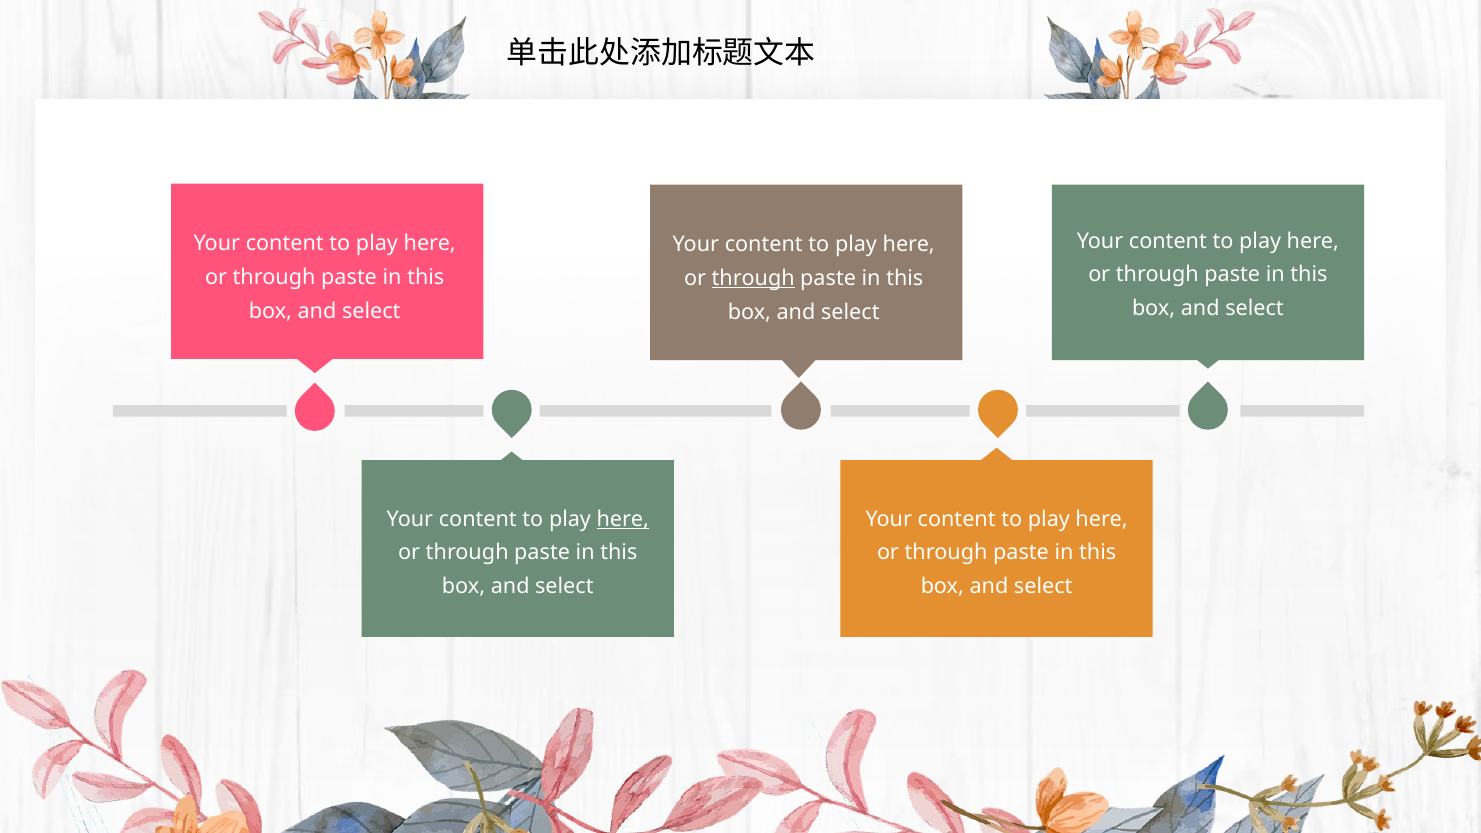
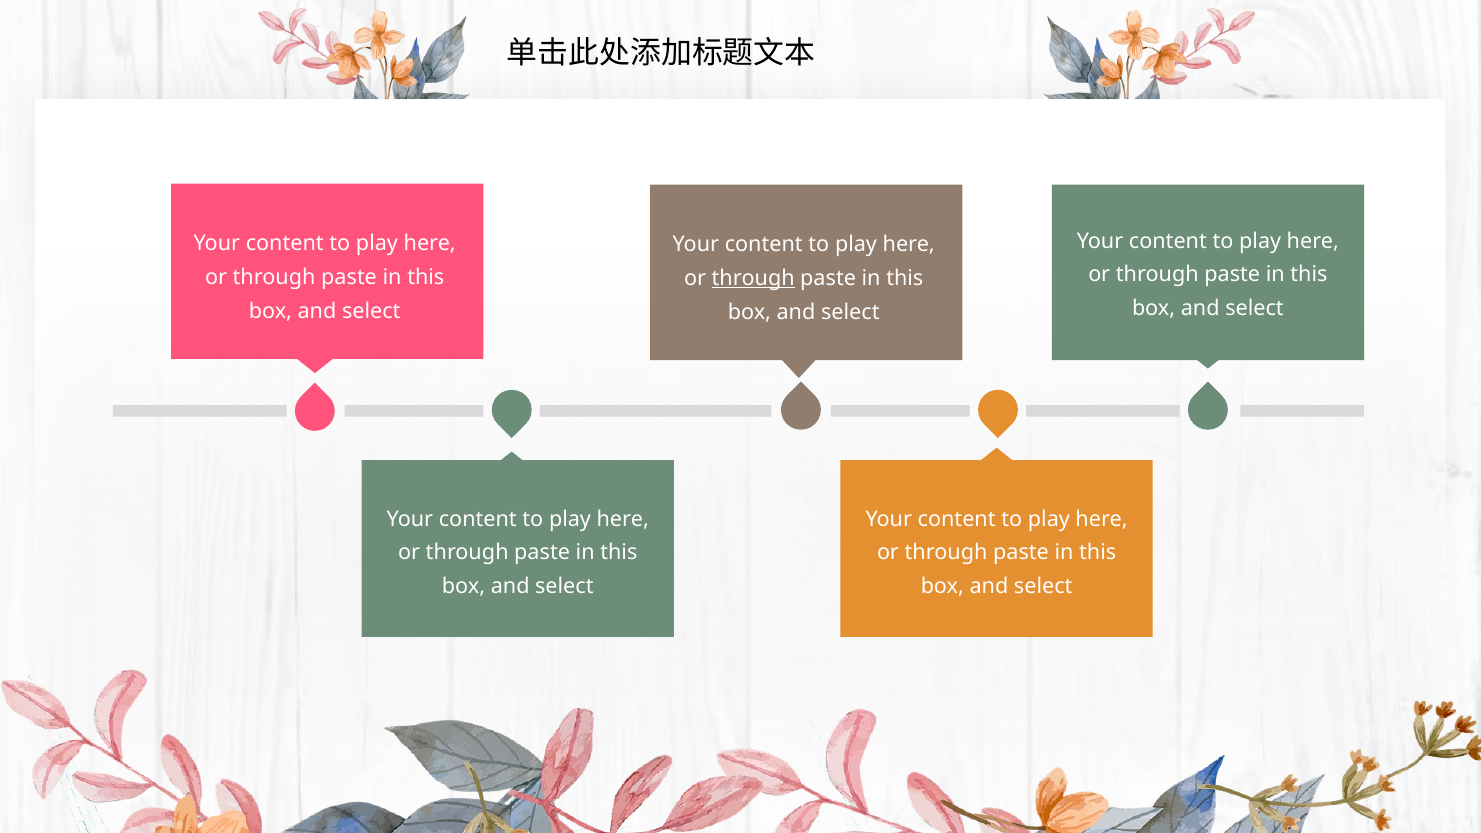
here at (623, 519) underline: present -> none
